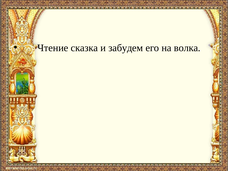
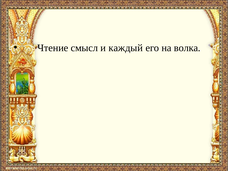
сказка: сказка -> смысл
забудем: забудем -> каждый
